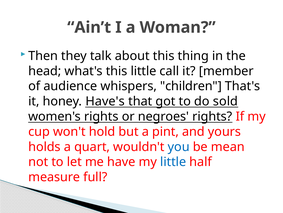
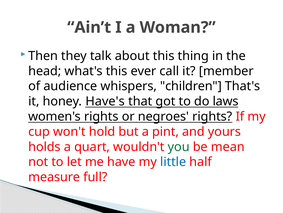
this little: little -> ever
sold: sold -> laws
you colour: blue -> green
